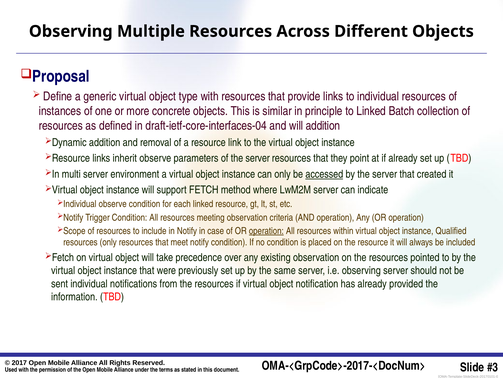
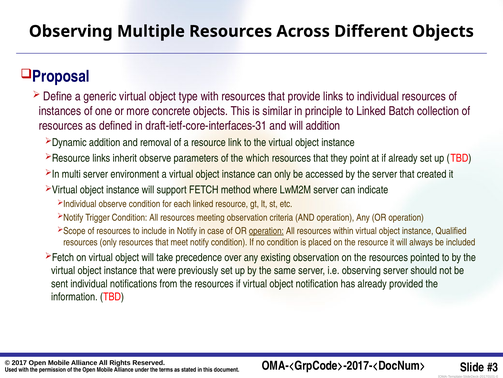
draft-ietf-core-interfaces-04: draft-ietf-core-interfaces-04 -> draft-ietf-core-interfaces-31
of the server: server -> which
accessed underline: present -> none
